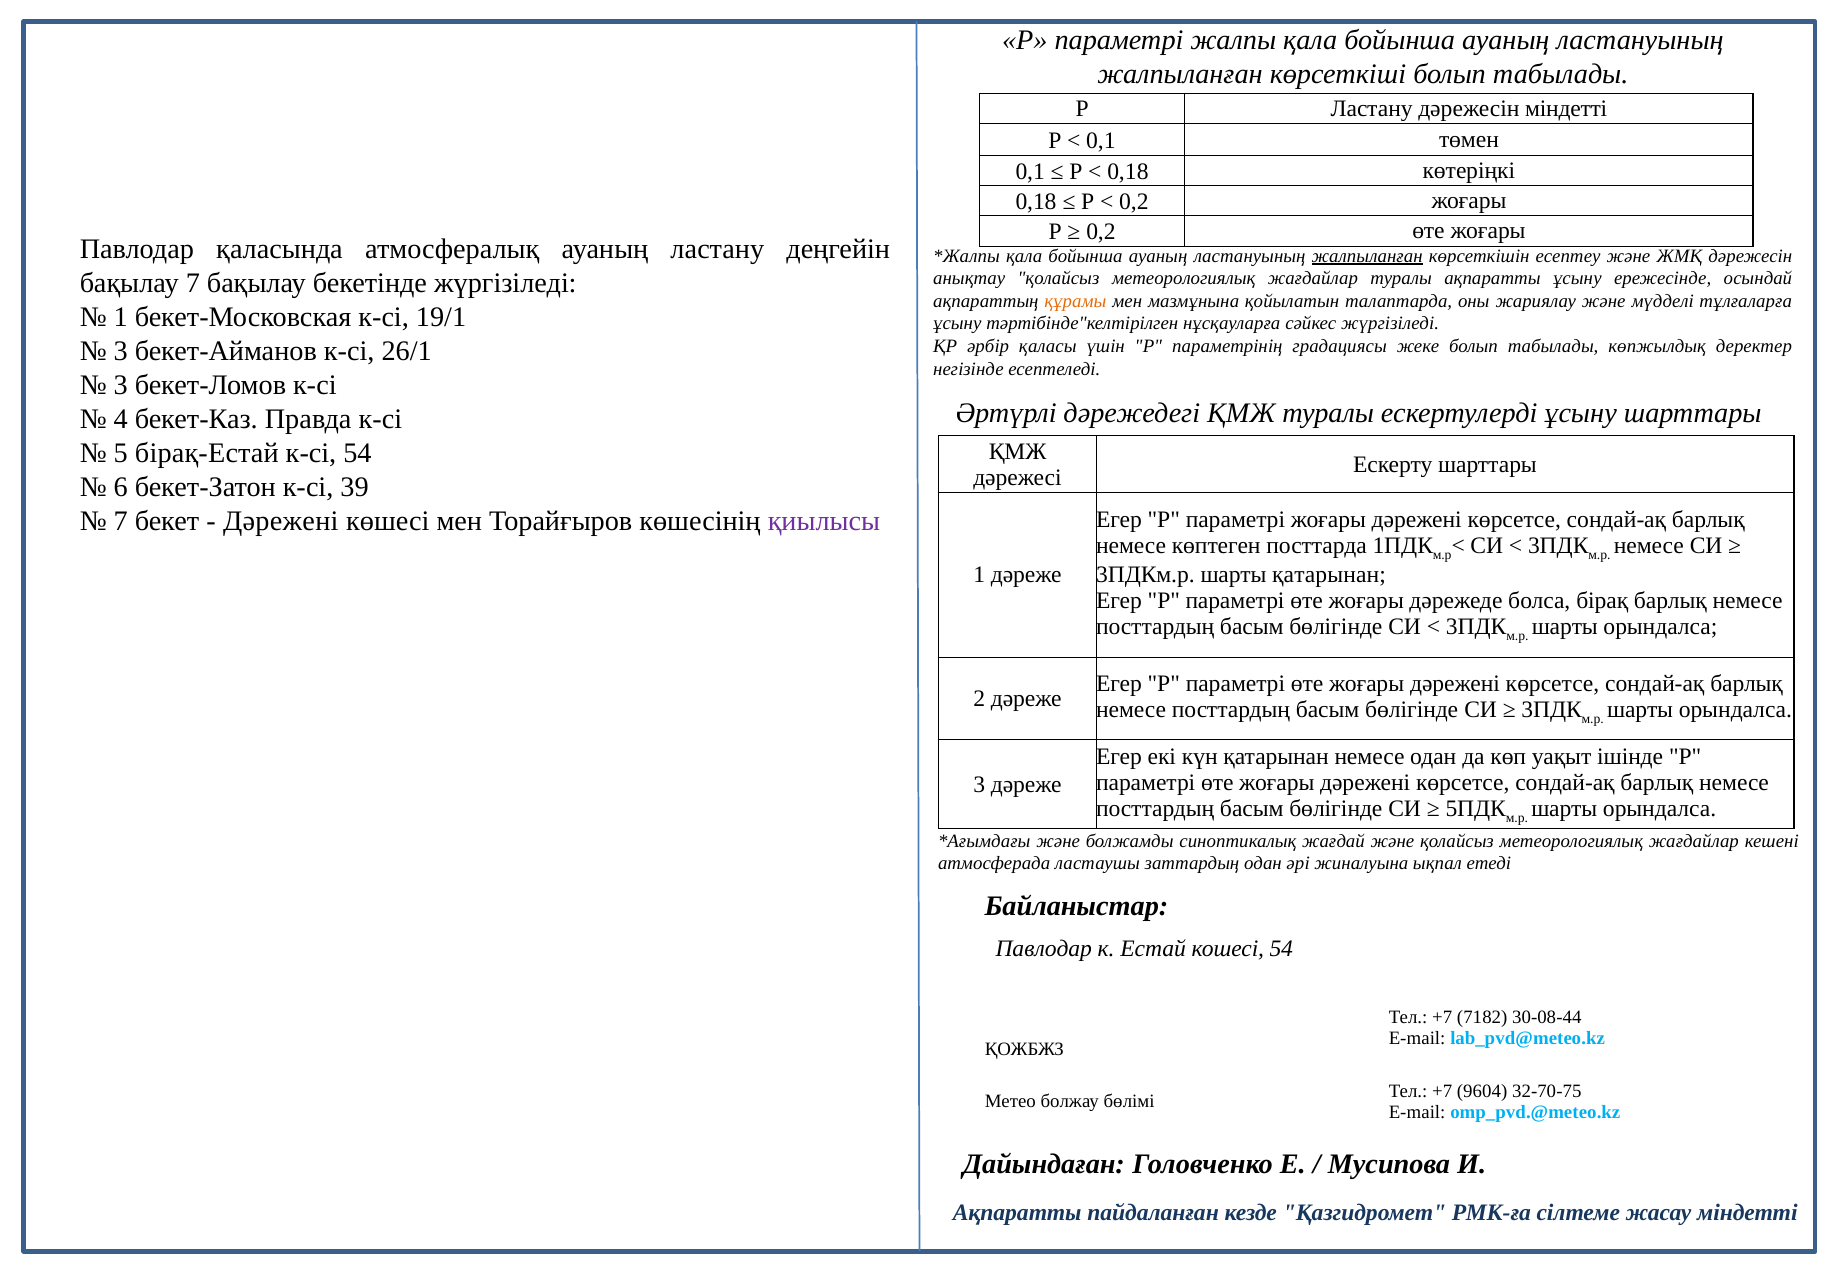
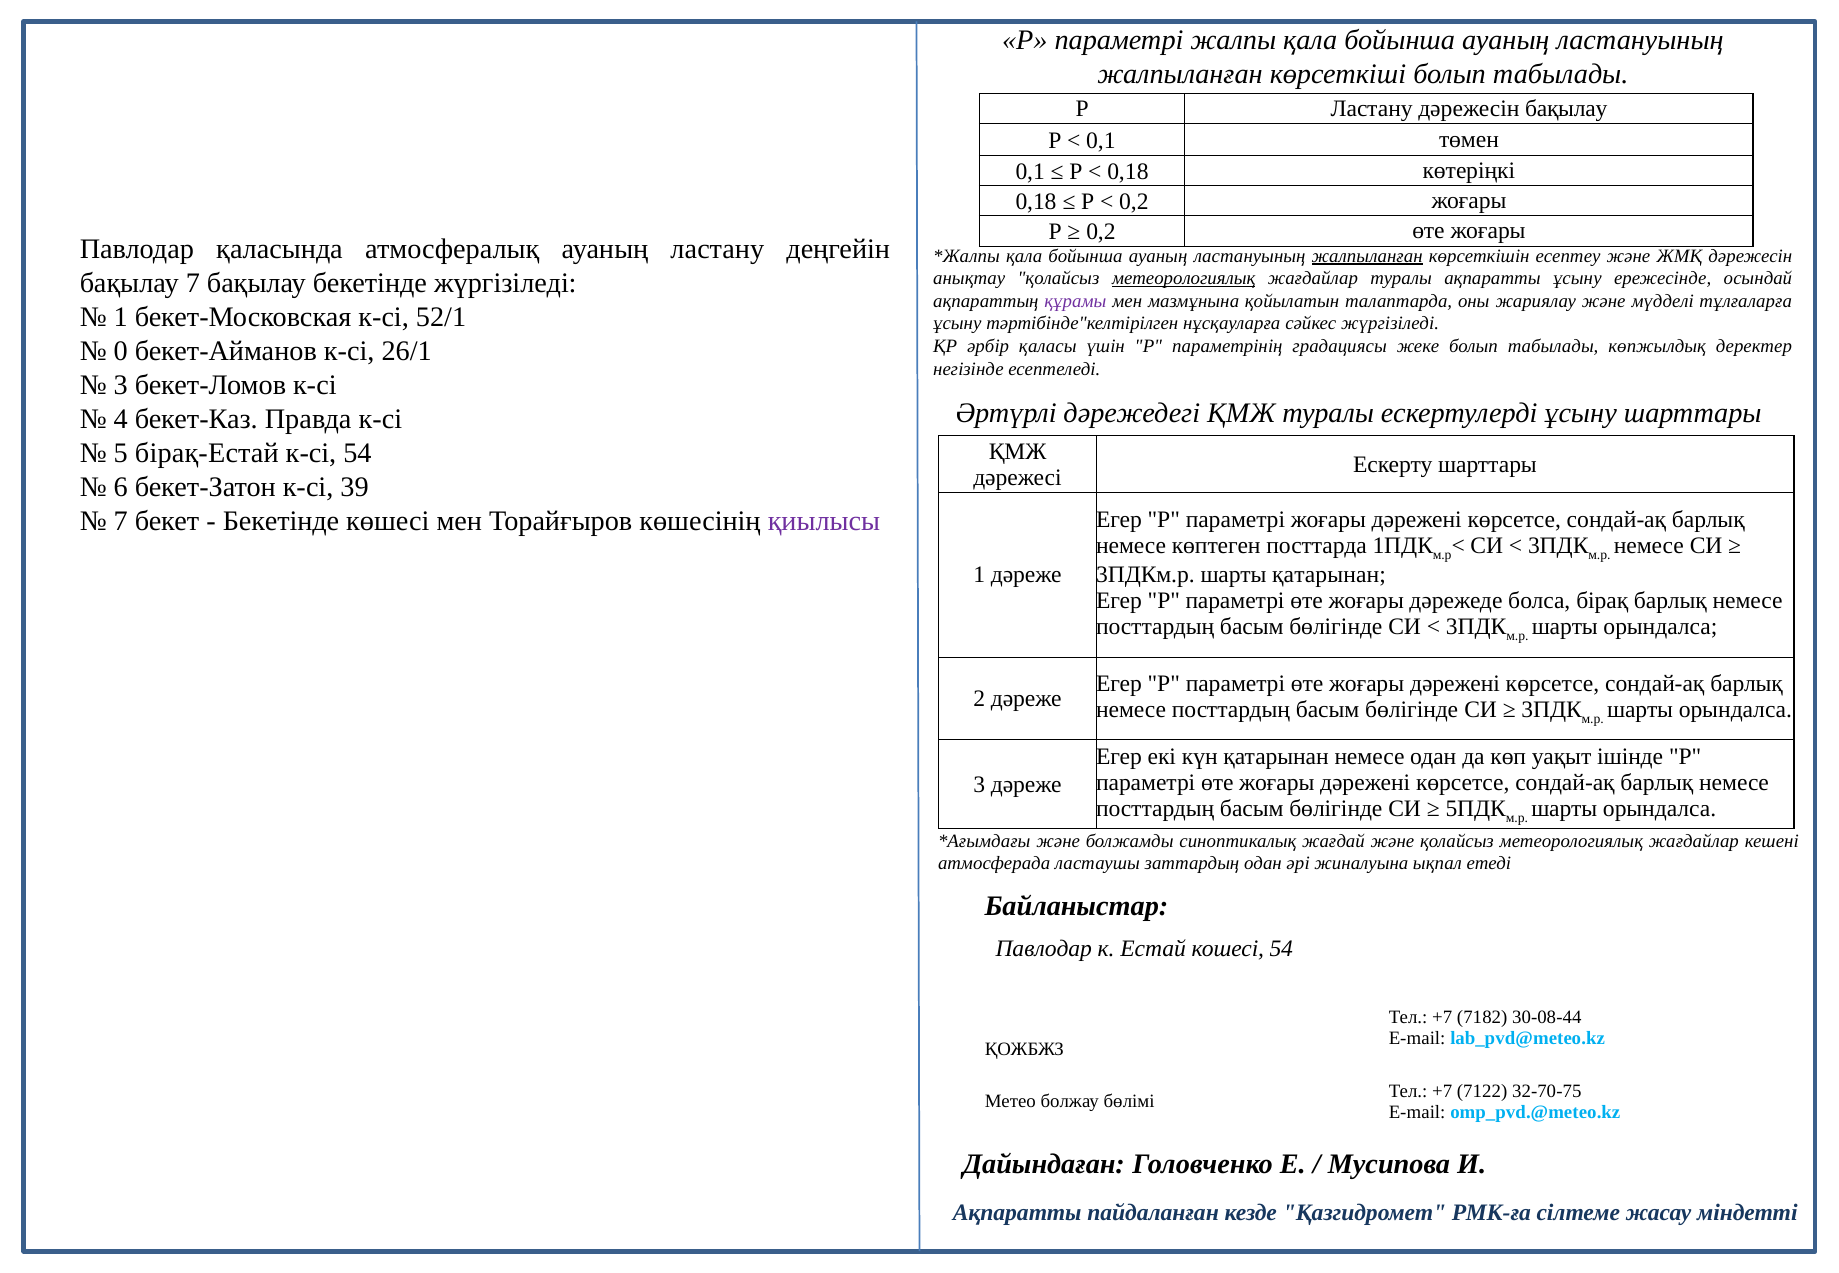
дәрежесін міндетті: міндетті -> бақылау
метеорологиялық at (1184, 278) underline: none -> present
құрамы colour: orange -> purple
19/1: 19/1 -> 52/1
3 at (121, 351): 3 -> 0
Дәрежені at (281, 521): Дәрежені -> Бекетінде
9604: 9604 -> 7122
